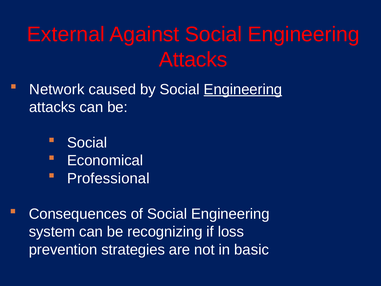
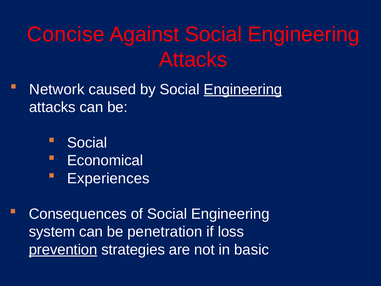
External: External -> Concise
Professional: Professional -> Experiences
recognizing: recognizing -> penetration
prevention underline: none -> present
